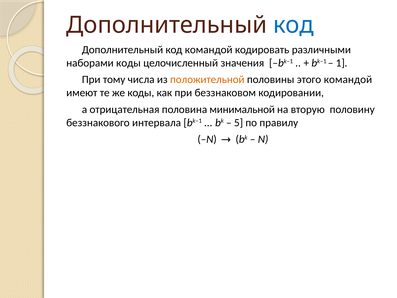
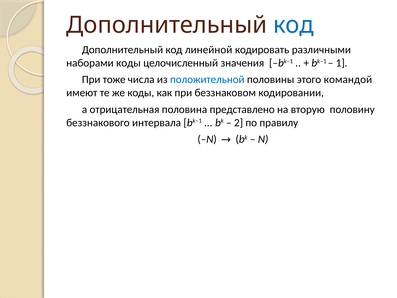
код командой: командой -> линейной
тому: тому -> тоже
положительной colour: orange -> blue
минимальной: минимальной -> представлено
5: 5 -> 2
